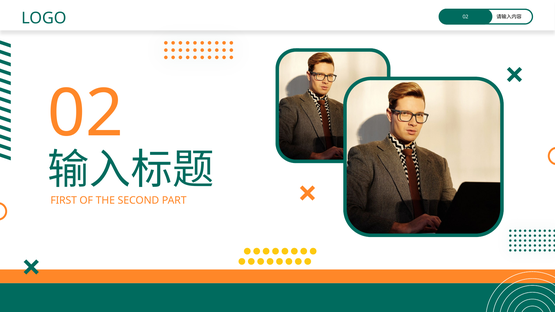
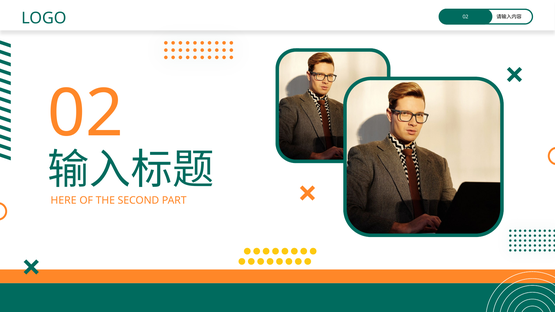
FIRST: FIRST -> HERE
